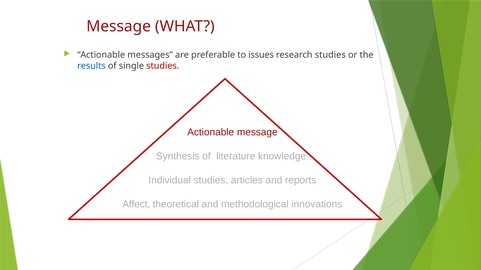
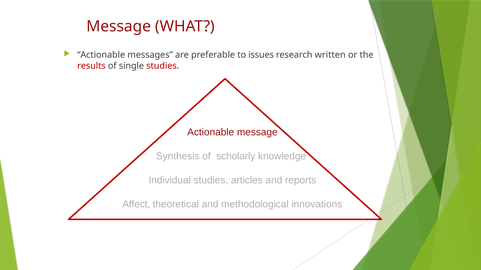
research studies: studies -> written
results colour: blue -> red
literature: literature -> scholarly
